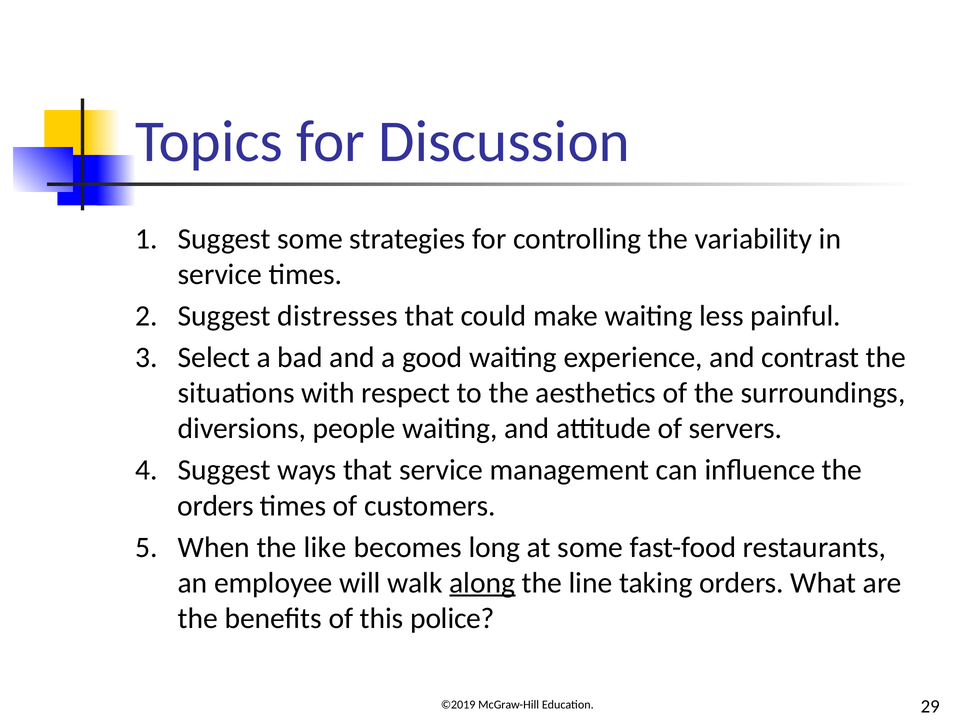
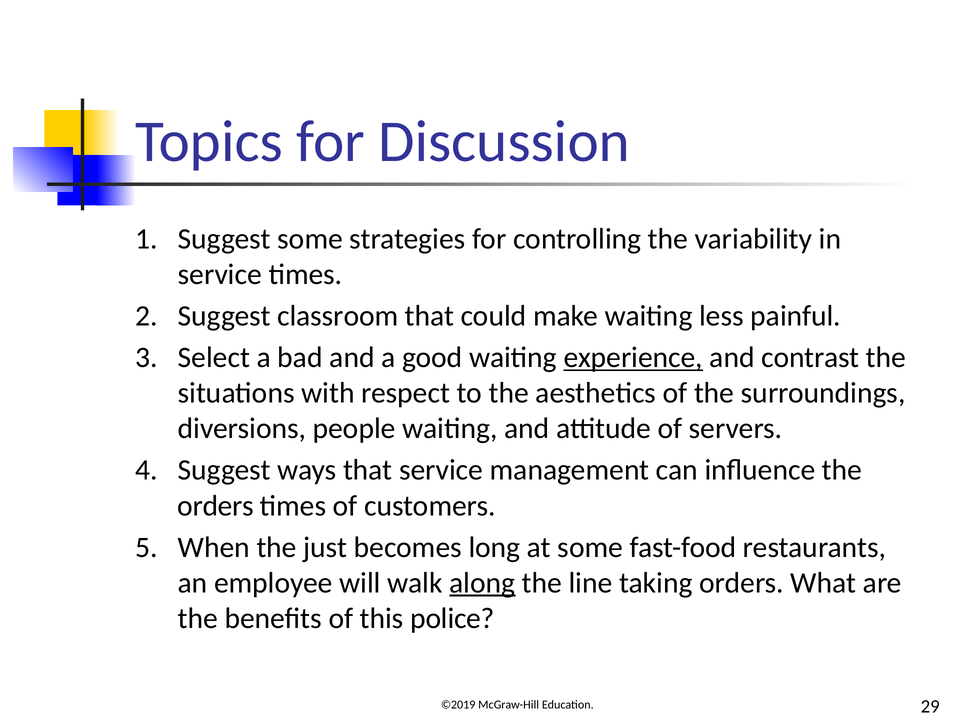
distresses: distresses -> classroom
experience underline: none -> present
like: like -> just
